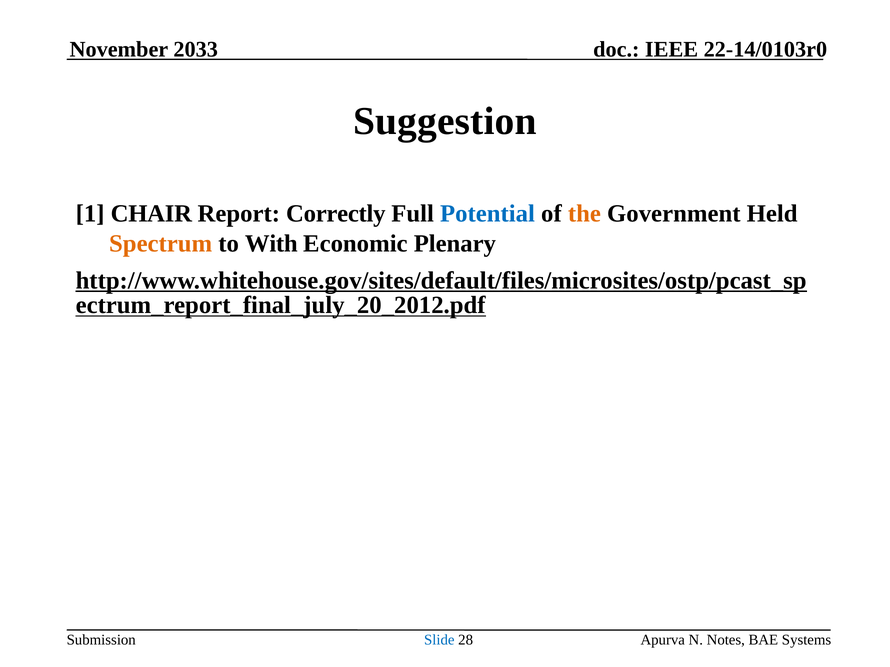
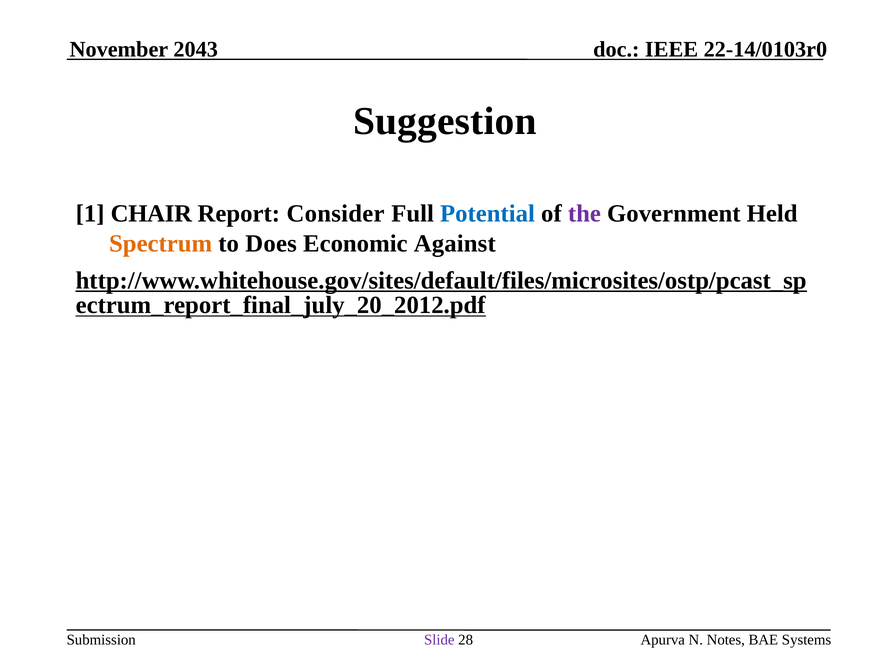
2033: 2033 -> 2043
Correctly: Correctly -> Consider
the colour: orange -> purple
With: With -> Does
Plenary: Plenary -> Against
Slide colour: blue -> purple
